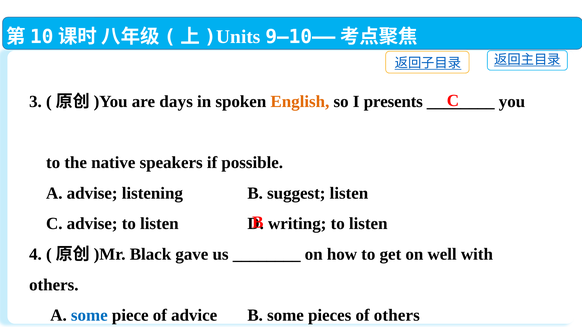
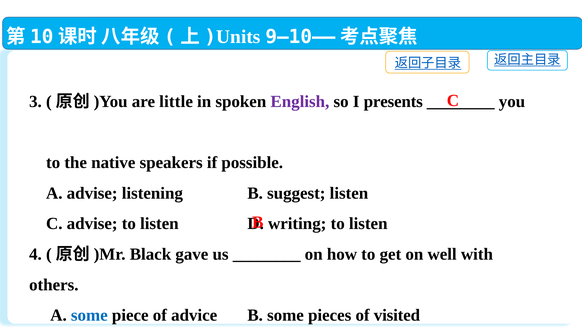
days: days -> little
English colour: orange -> purple
of others: others -> visited
